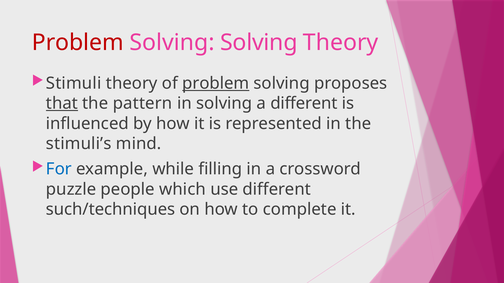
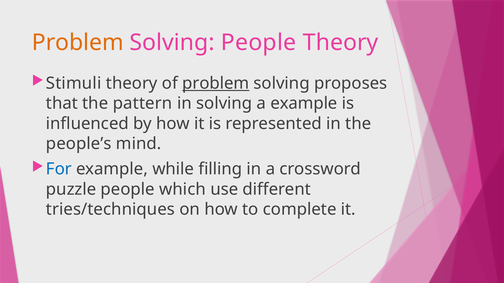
Problem at (78, 43) colour: red -> orange
Solving Solving: Solving -> People
that underline: present -> none
a different: different -> example
stimuli’s: stimuli’s -> people’s
such/techniques: such/techniques -> tries/techniques
